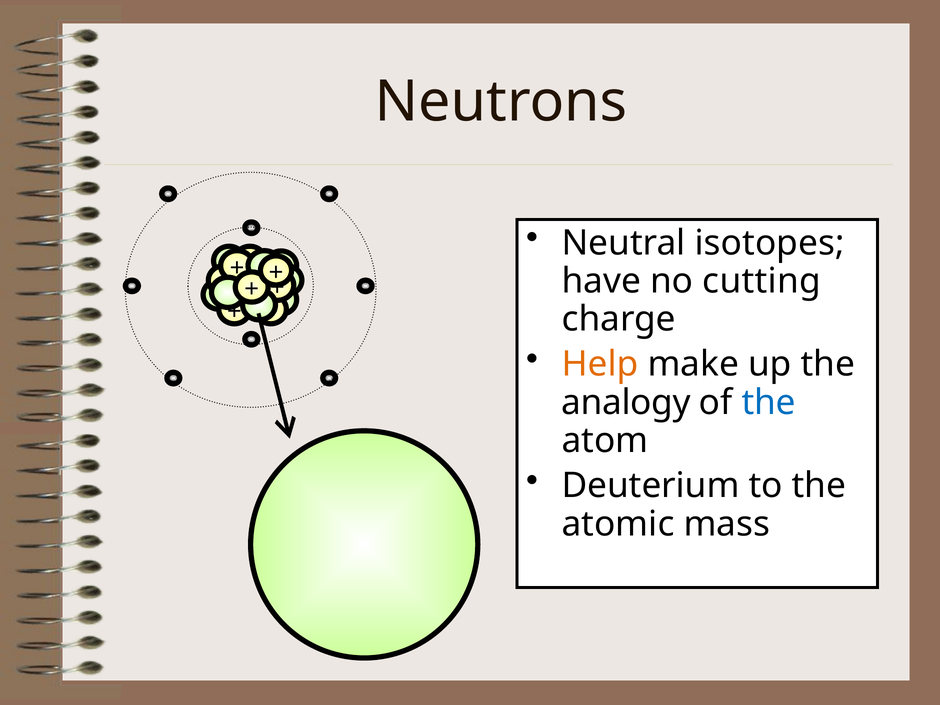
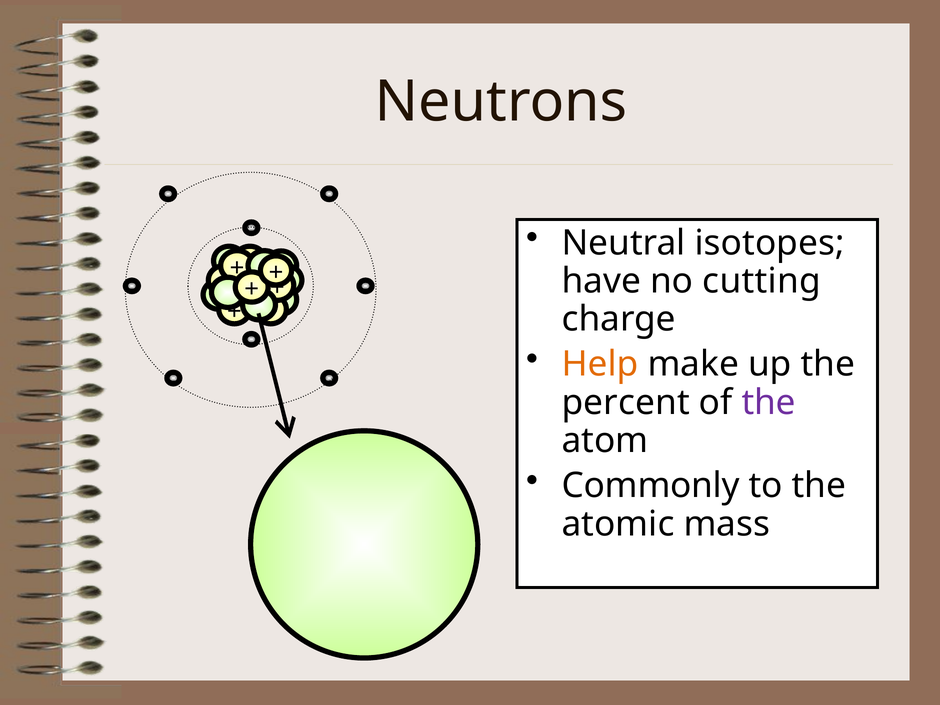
analogy: analogy -> percent
the at (769, 402) colour: blue -> purple
Deuterium: Deuterium -> Commonly
